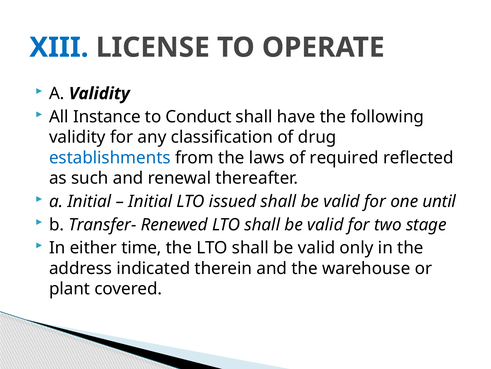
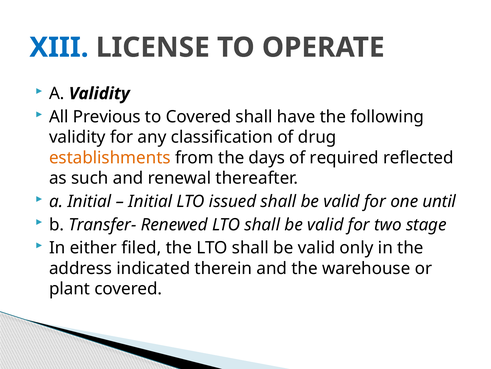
Instance: Instance -> Previous
to Conduct: Conduct -> Covered
establishments colour: blue -> orange
laws: laws -> days
time: time -> filed
